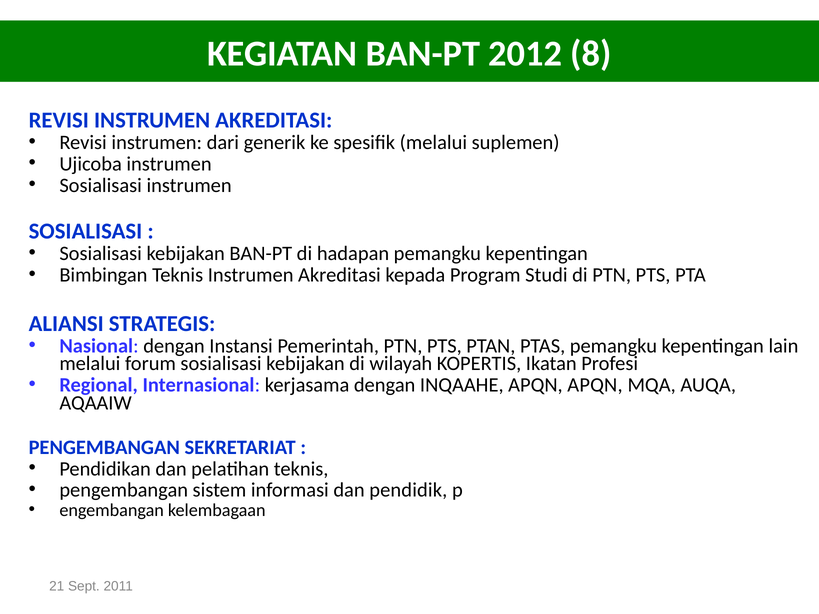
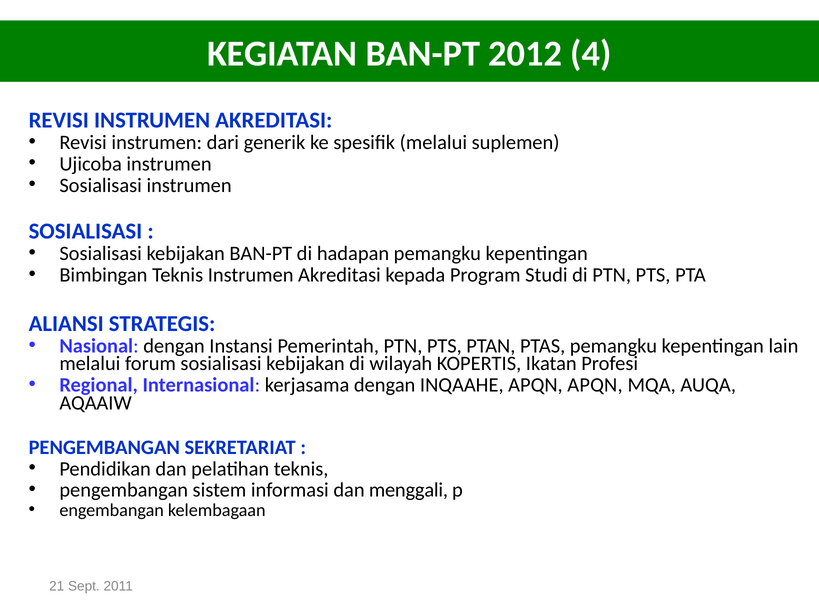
8: 8 -> 4
pendidik: pendidik -> menggali
